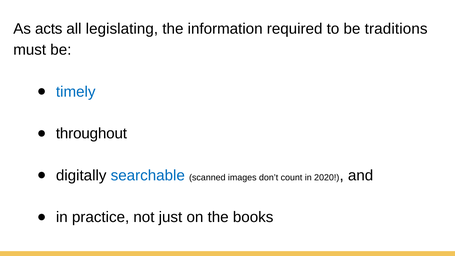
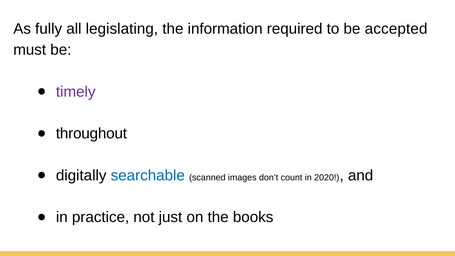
acts: acts -> fully
traditions: traditions -> accepted
timely colour: blue -> purple
